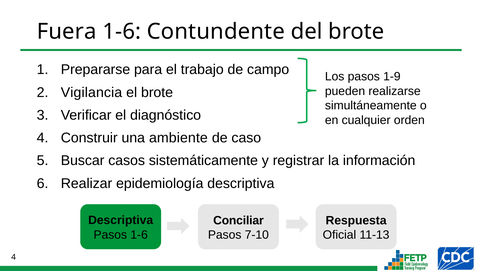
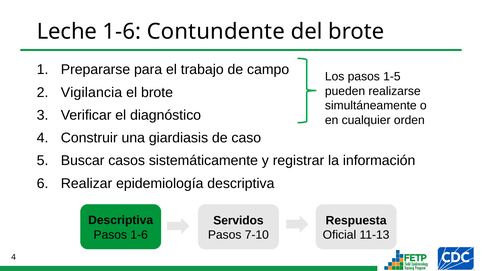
Fuera: Fuera -> Leche
1-9: 1-9 -> 1-5
ambiente: ambiente -> giardiasis
Conciliar: Conciliar -> Servidos
